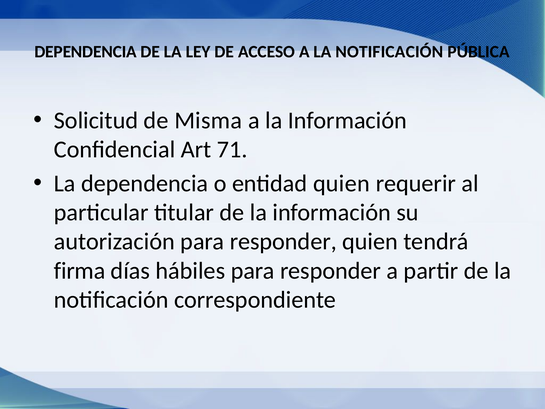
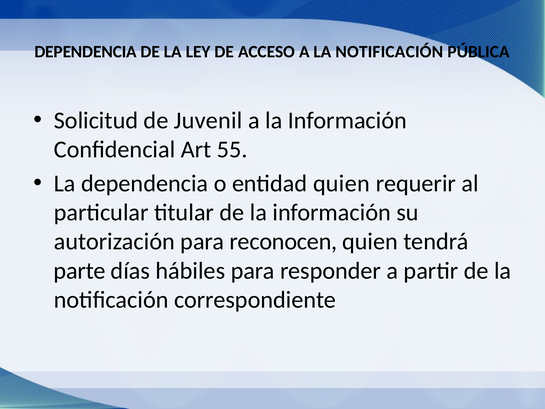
Misma: Misma -> Juvenil
71: 71 -> 55
autorización para responder: responder -> reconocen
firma: firma -> parte
